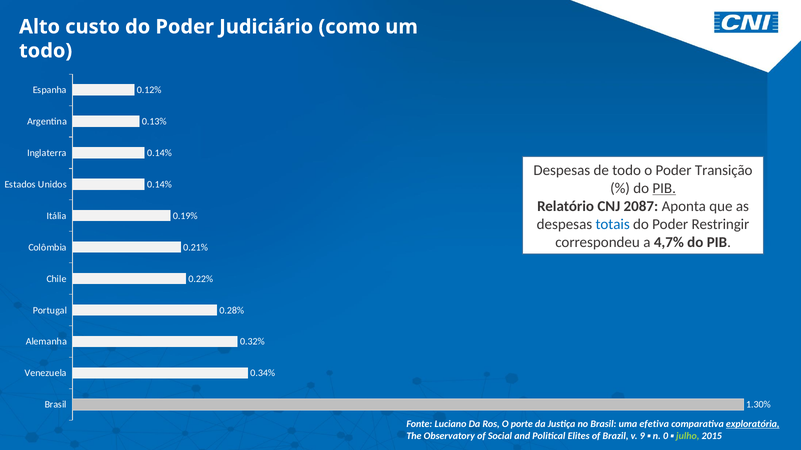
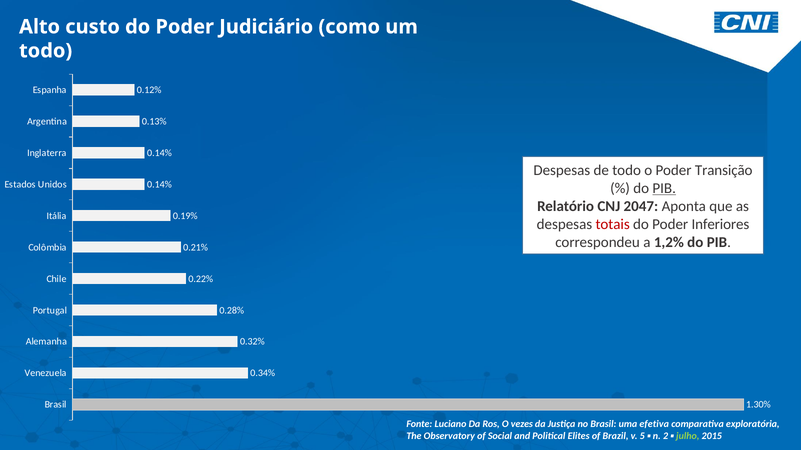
2087: 2087 -> 2047
totais colour: blue -> red
Restringir: Restringir -> Inferiores
4,7%: 4,7% -> 1,2%
porte: porte -> vezes
exploratória underline: present -> none
9: 9 -> 5
0: 0 -> 2
